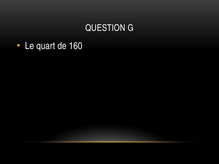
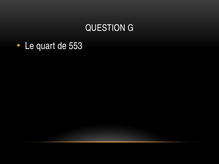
160: 160 -> 553
